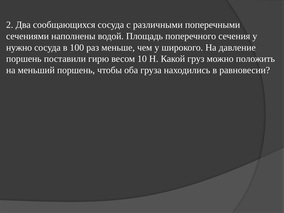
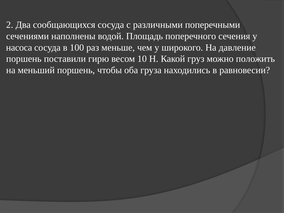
нужно: нужно -> насоса
